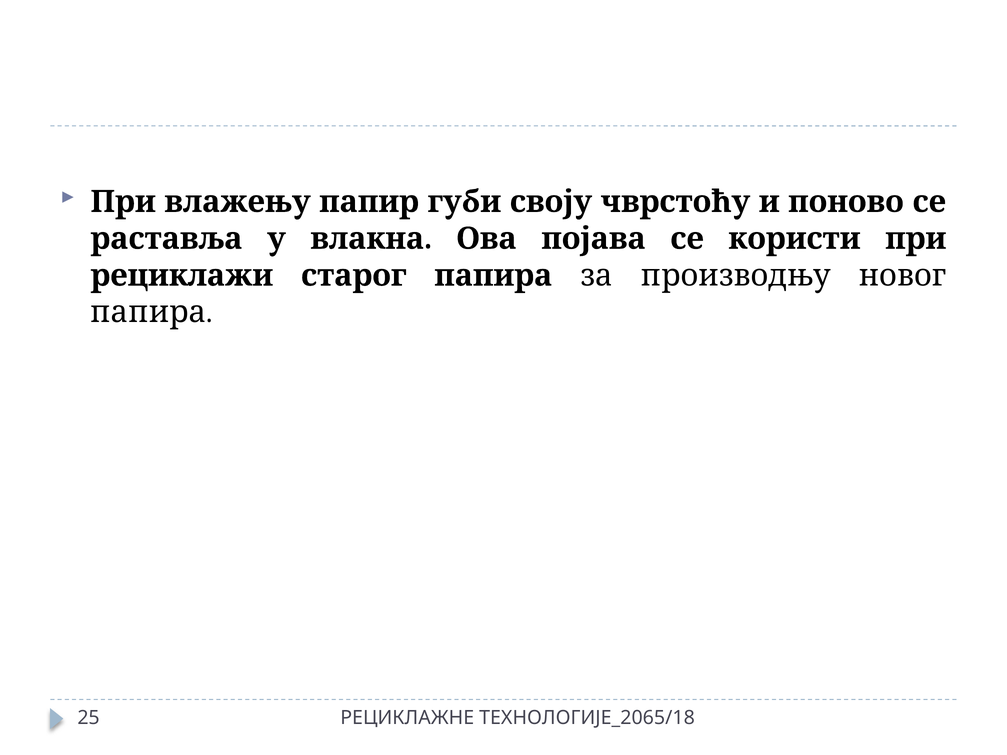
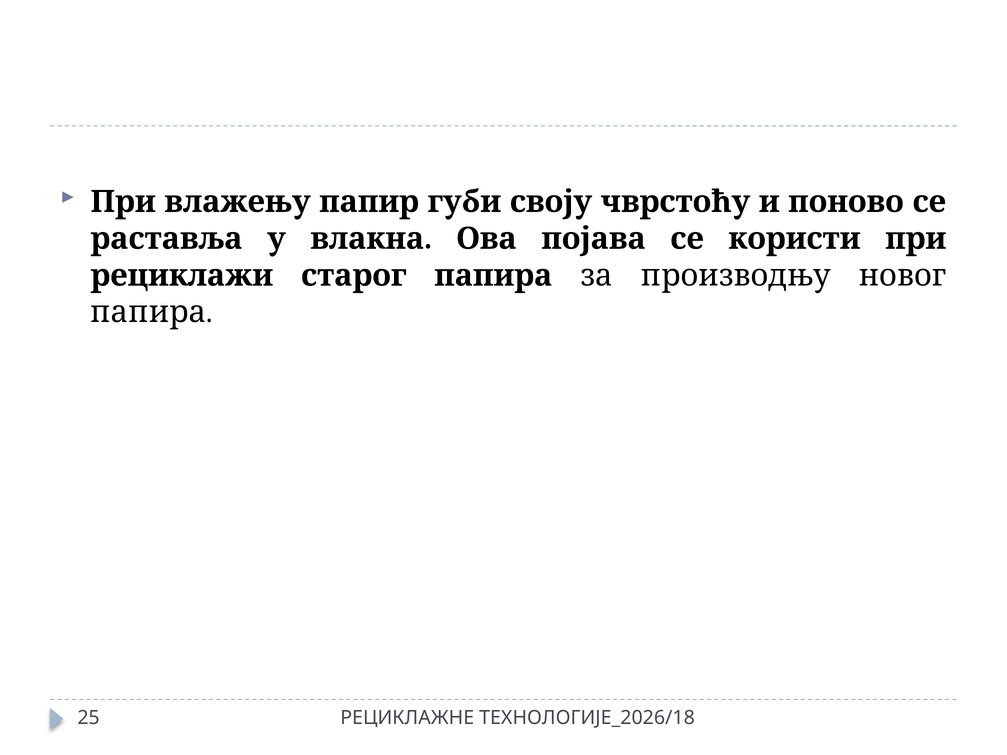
ТЕХНОЛОГИЈЕ_2065/18: ТЕХНОЛОГИЈЕ_2065/18 -> ТЕХНОЛОГИЈЕ_2026/18
